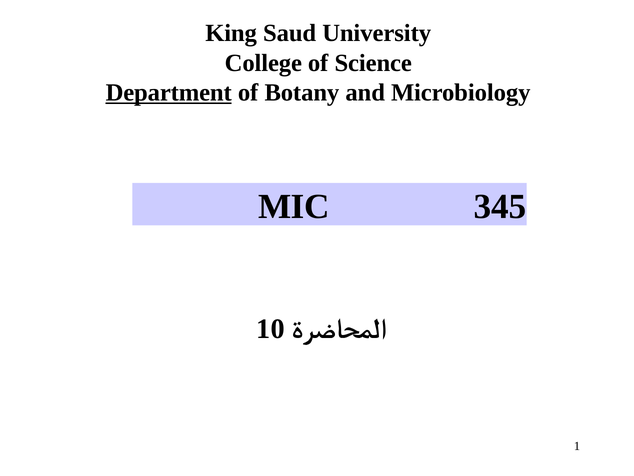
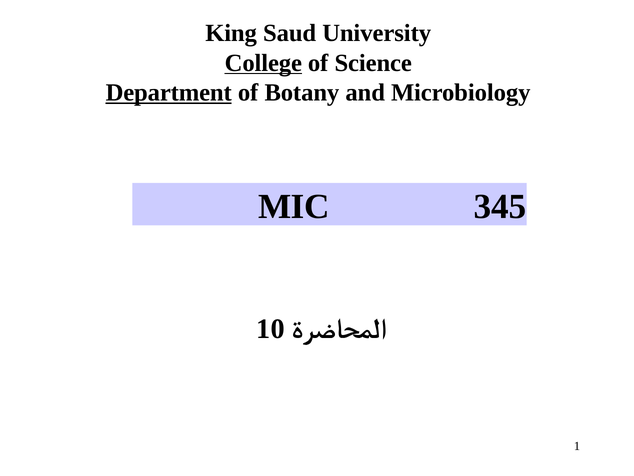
College underline: none -> present
